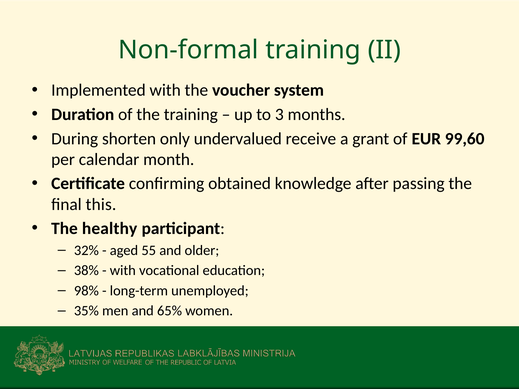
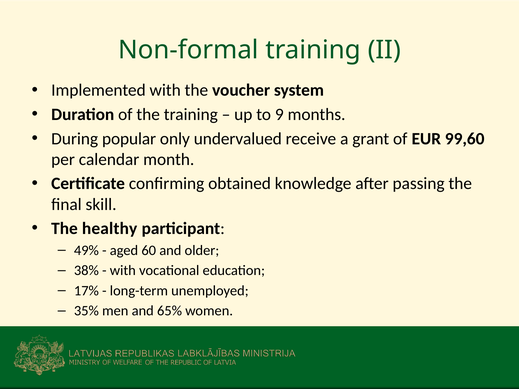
3: 3 -> 9
shorten: shorten -> popular
this: this -> skill
32%: 32% -> 49%
55: 55 -> 60
98%: 98% -> 17%
